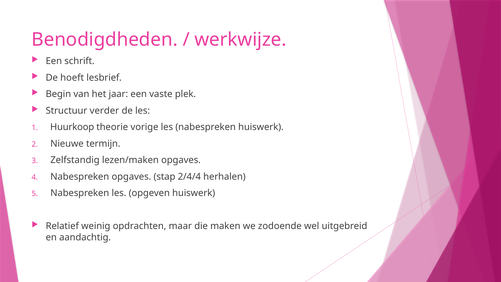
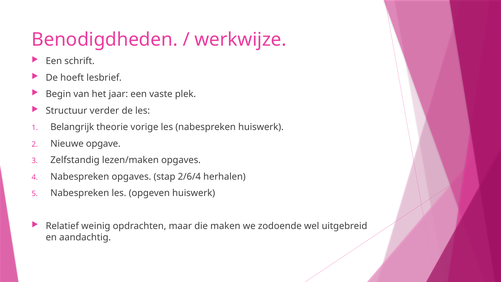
Huurkoop: Huurkoop -> Belangrijk
termijn: termijn -> opgave
2/4/4: 2/4/4 -> 2/6/4
